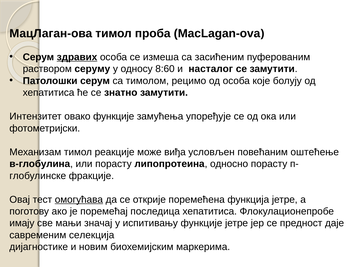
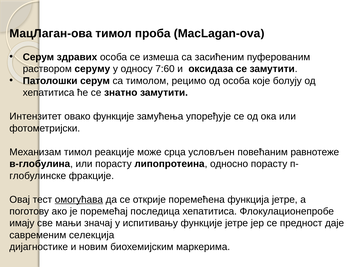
здравих underline: present -> none
8:60: 8:60 -> 7:60
насталог: насталог -> оксидаза
виђа: виђа -> срца
оштећење: оштећење -> равнотеже
